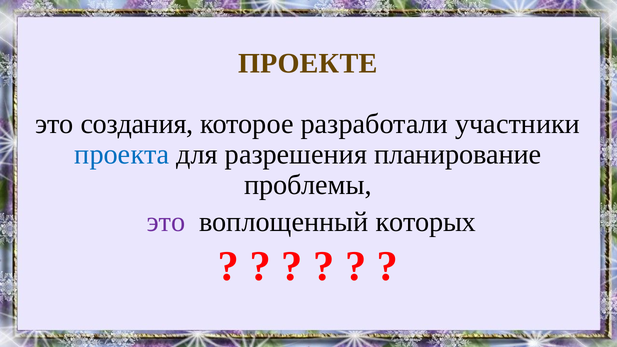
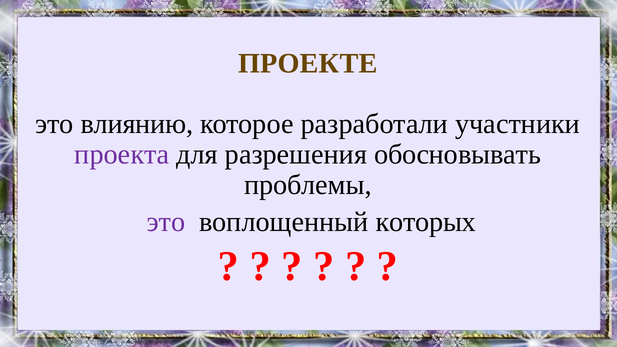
создания: создания -> влиянию
проекта colour: blue -> purple
планирование: планирование -> обосновывать
